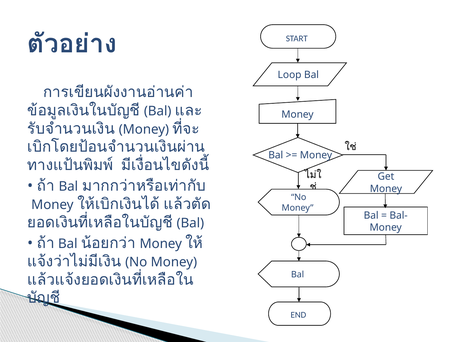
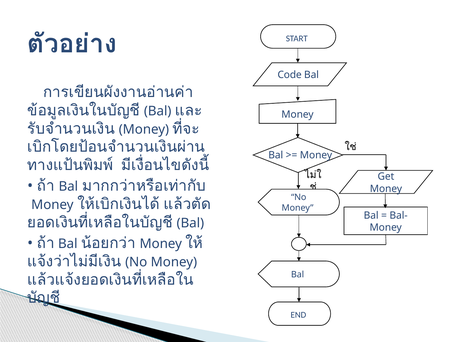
Loop: Loop -> Code
